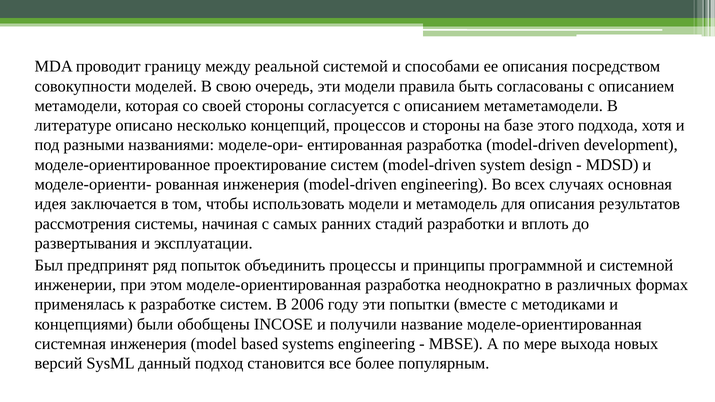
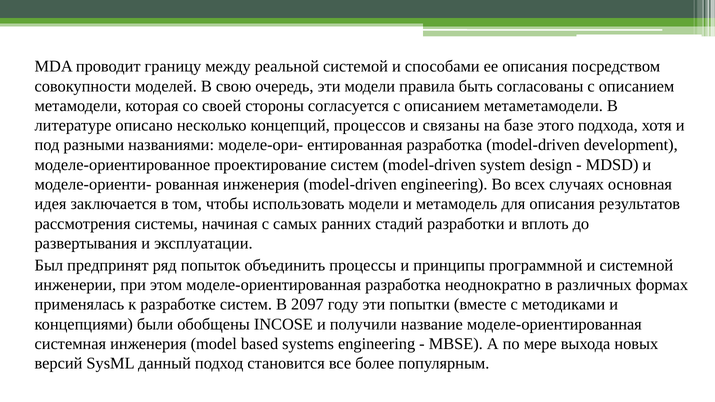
и стороны: стороны -> связаны
2006: 2006 -> 2097
